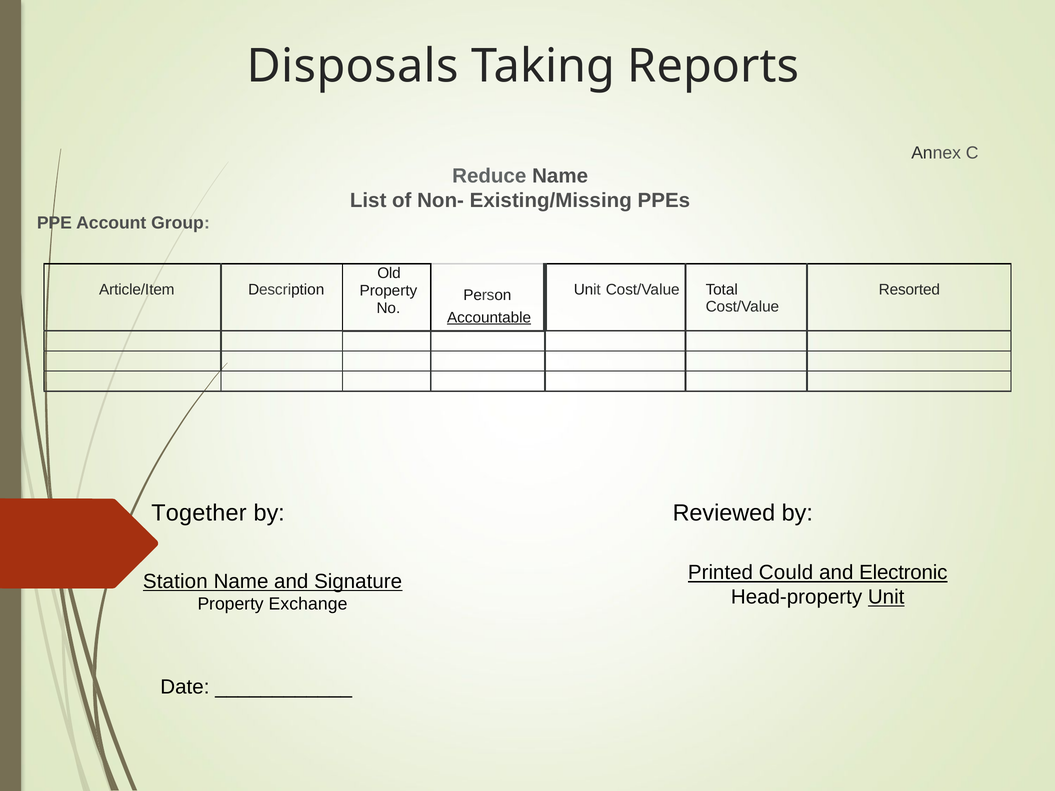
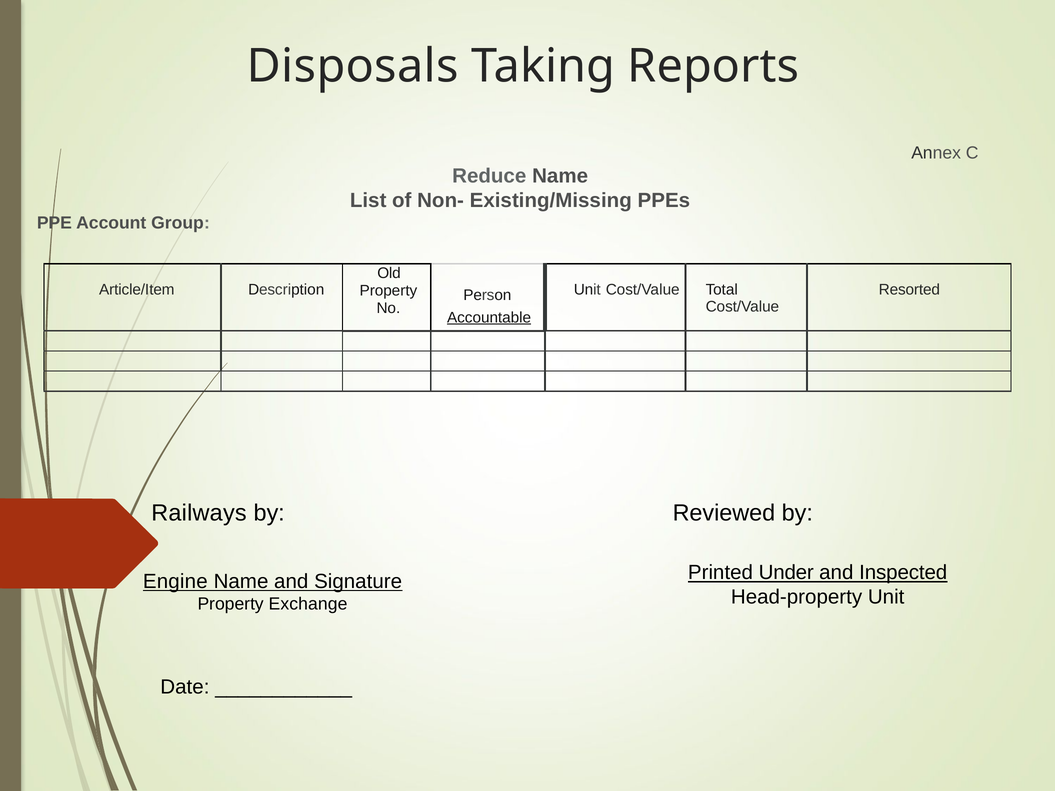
Together: Together -> Railways
Could: Could -> Under
Electronic: Electronic -> Inspected
Station: Station -> Engine
Unit at (886, 597) underline: present -> none
